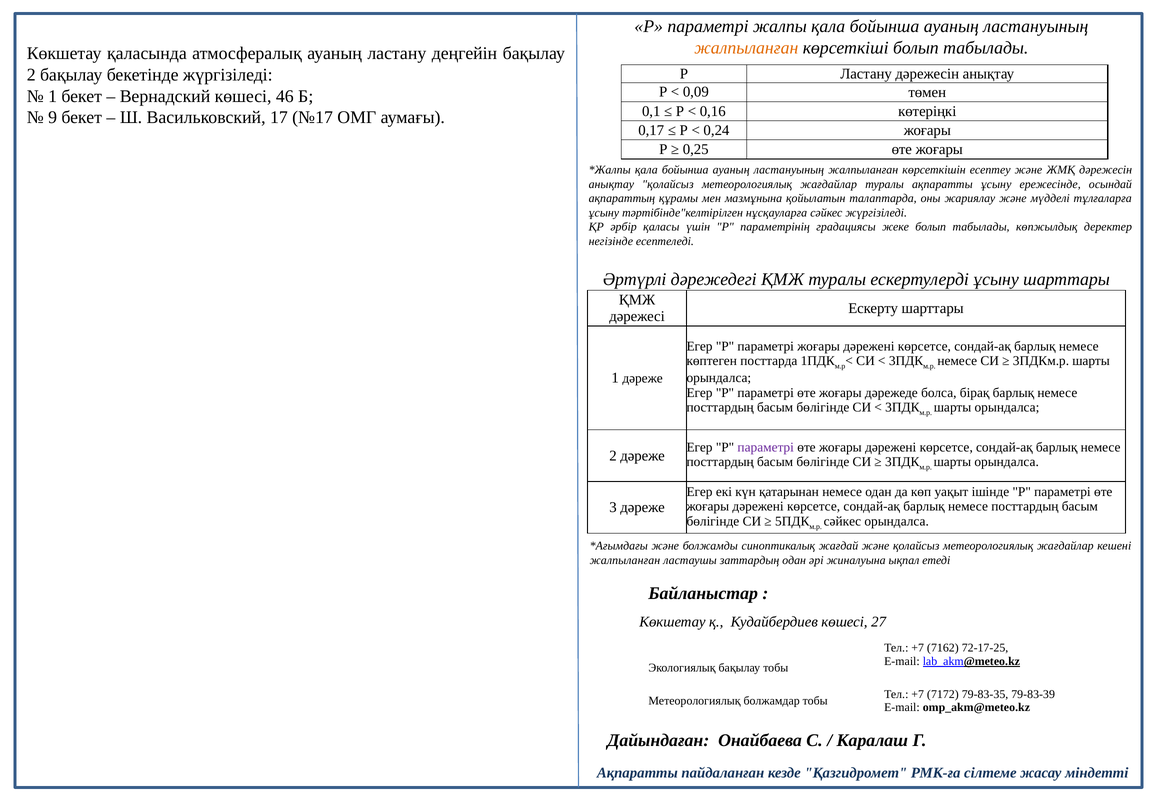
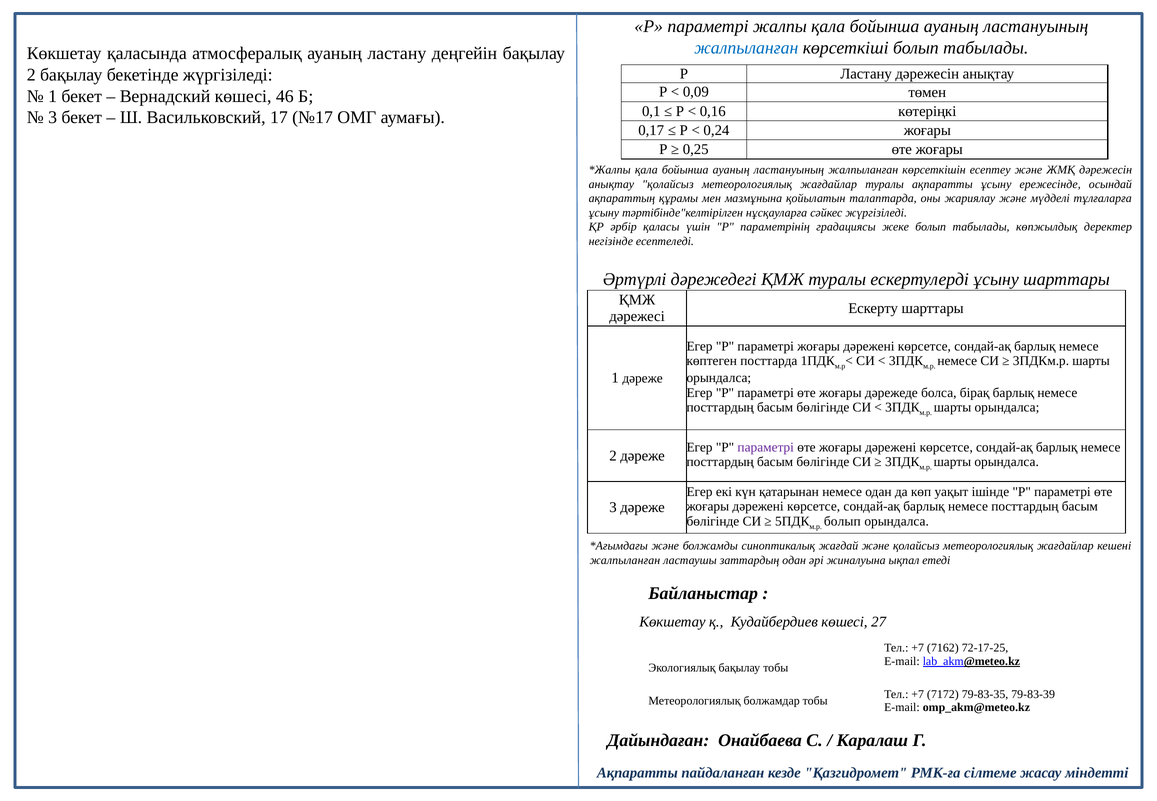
жалпыланған at (746, 48) colour: orange -> blue
9 at (53, 118): 9 -> 3
сәйкес at (842, 521): сәйкес -> болып
